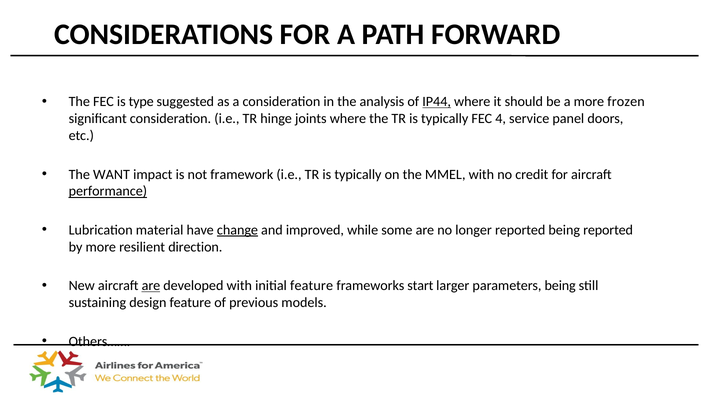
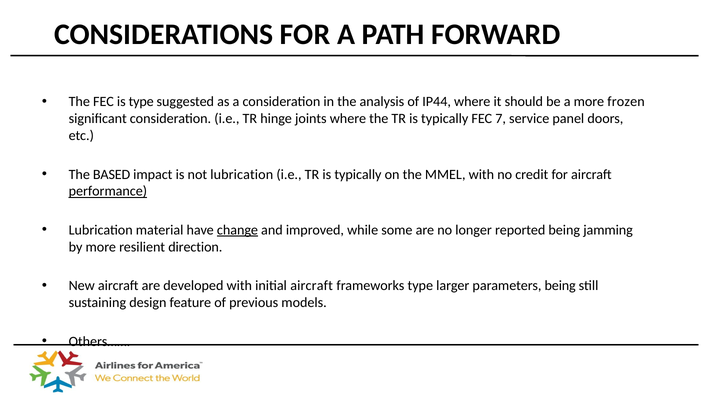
IP44 underline: present -> none
4: 4 -> 7
WANT: WANT -> BASED
not framework: framework -> lubrication
being reported: reported -> jamming
are at (151, 285) underline: present -> none
initial feature: feature -> aircraft
frameworks start: start -> type
